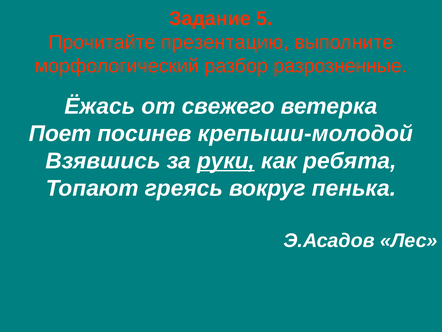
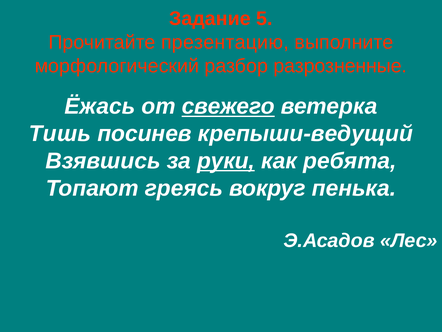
свежего underline: none -> present
Поет: Поет -> Тишь
крепыши-молодой: крепыши-молодой -> крепыши-ведущий
